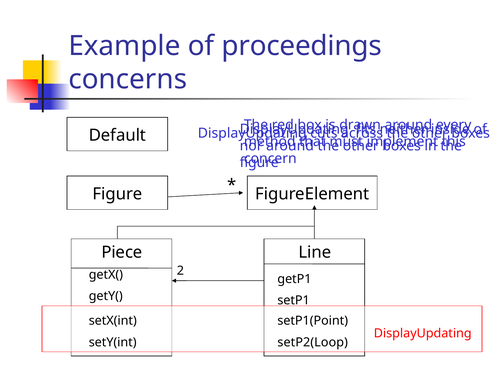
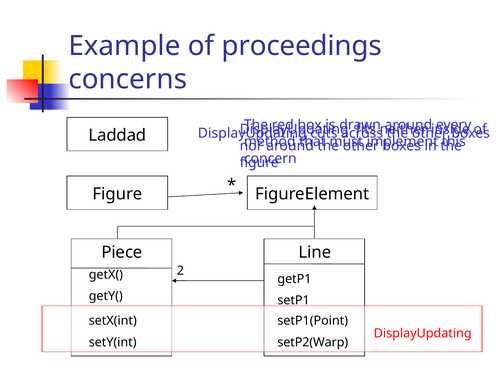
Default: Default -> Laddad
setP2(Loop: setP2(Loop -> setP2(Warp
